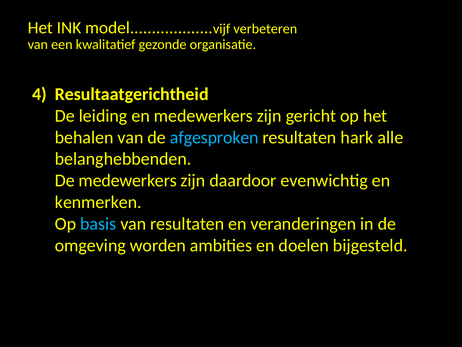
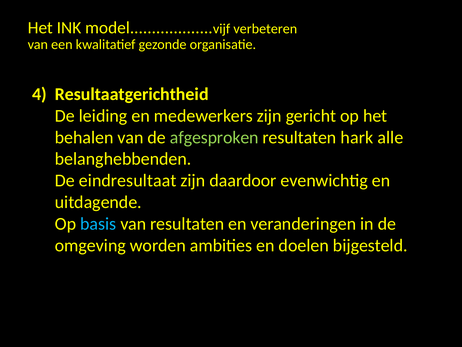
afgesproken colour: light blue -> light green
De medewerkers: medewerkers -> eindresultaat
kenmerken: kenmerken -> uitdagende
